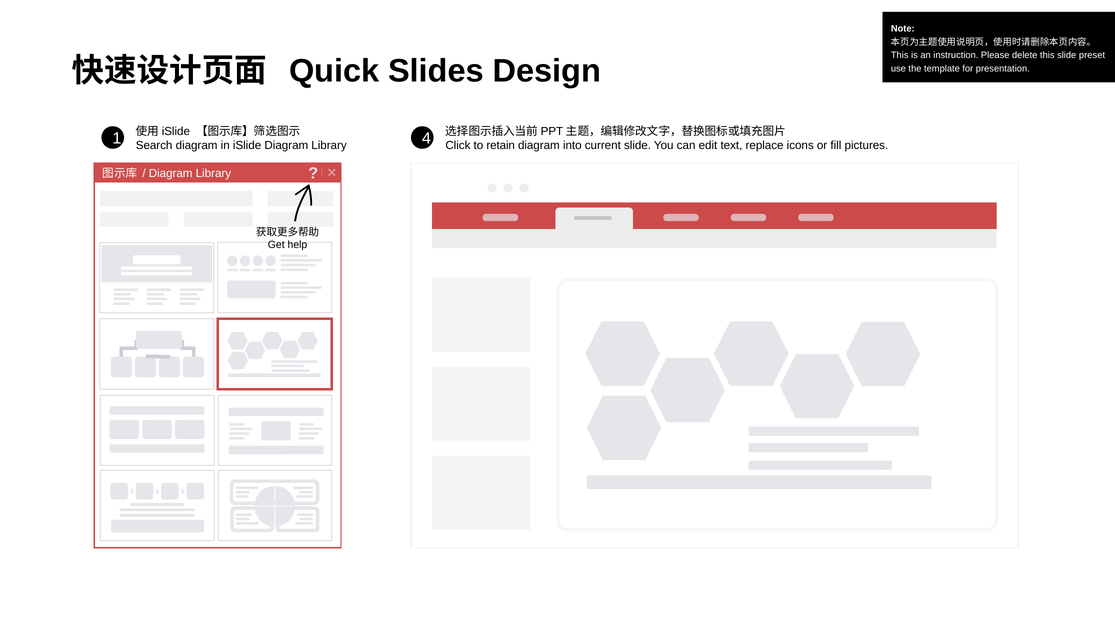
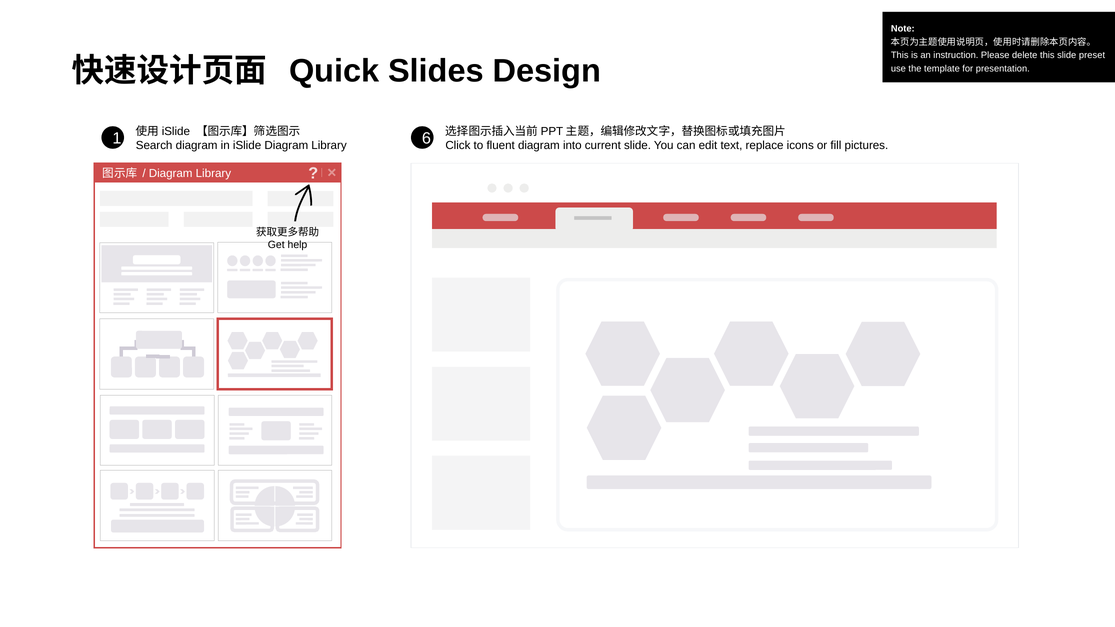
4: 4 -> 6
retain: retain -> fluent
